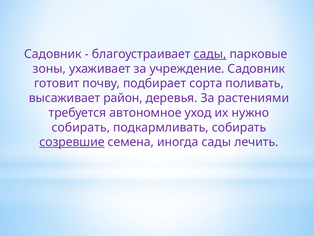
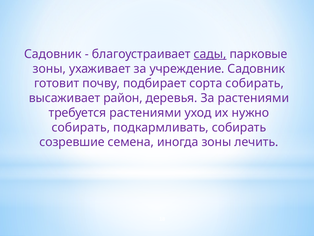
сорта поливать: поливать -> собирать
требуется автономное: автономное -> растениями
созревшие underline: present -> none
иногда сады: сады -> зоны
